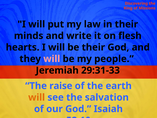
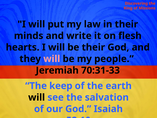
29:31-33: 29:31-33 -> 70:31-33
raise: raise -> keep
will at (37, 97) colour: orange -> black
